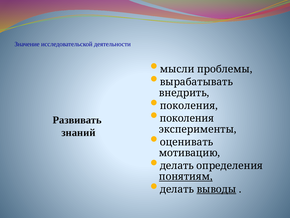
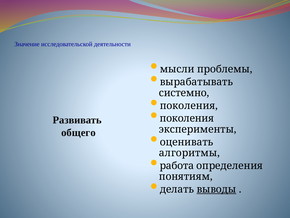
внедрить: внедрить -> системно
знаний: знаний -> общего
мотивацию: мотивацию -> алгоритмы
делать at (177, 165): делать -> работа
понятиям underline: present -> none
